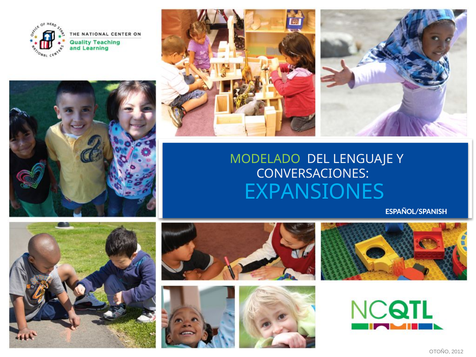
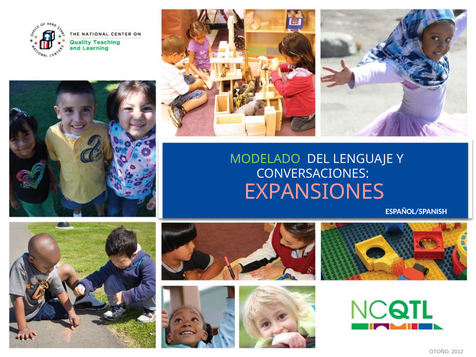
EXPANSIONES colour: light blue -> pink
